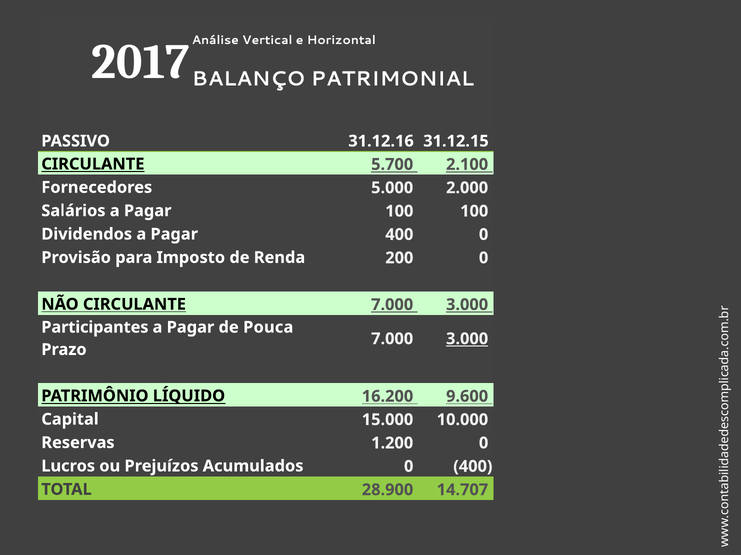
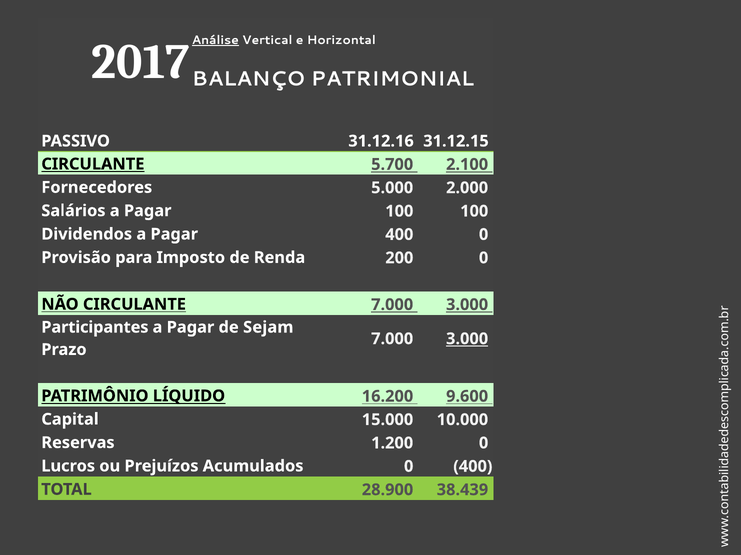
Análise underline: none -> present
Pouca: Pouca -> Sejam
14.707: 14.707 -> 38.439
